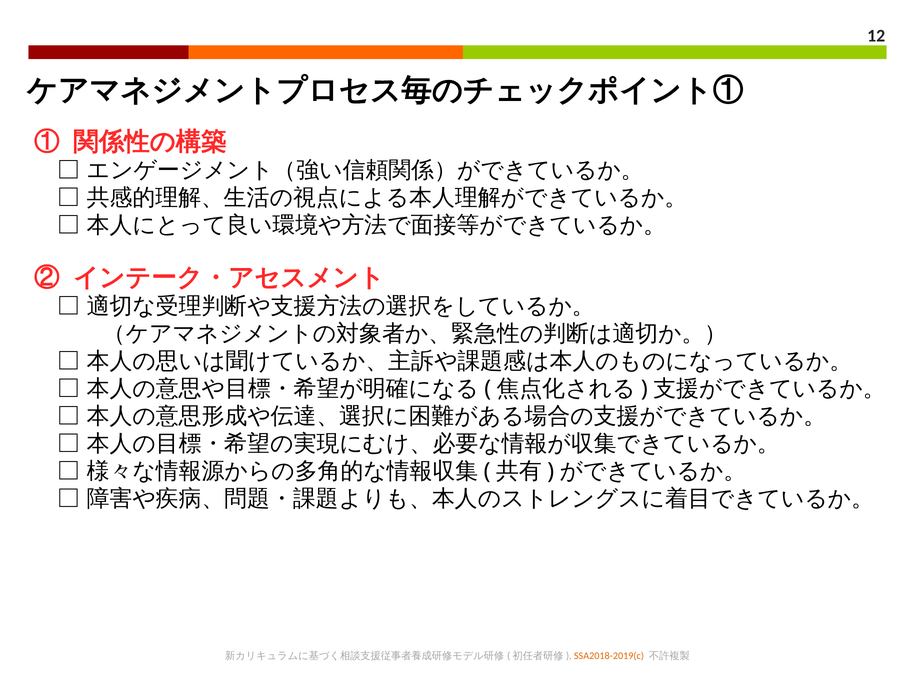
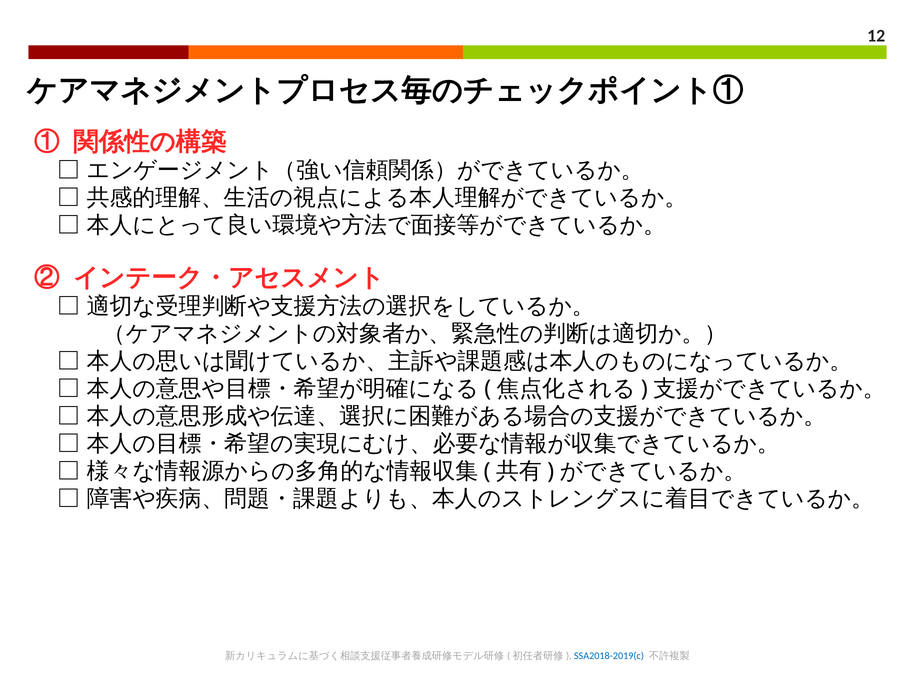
SSA2018-2019(c colour: orange -> blue
